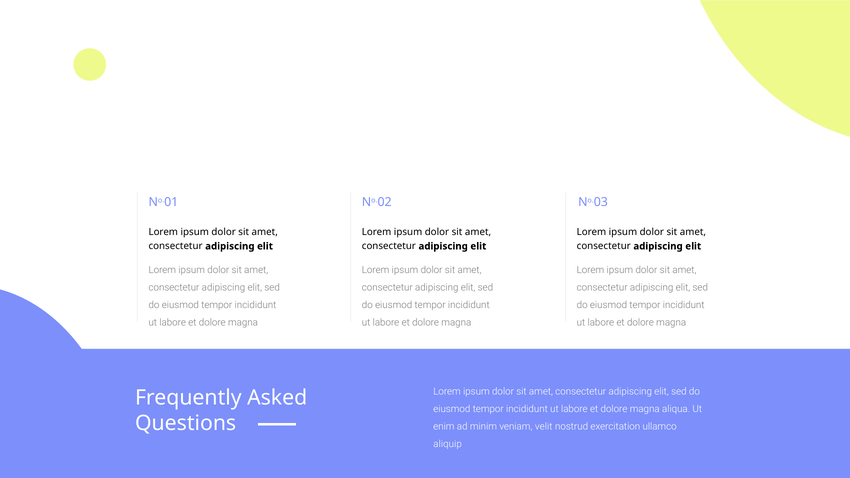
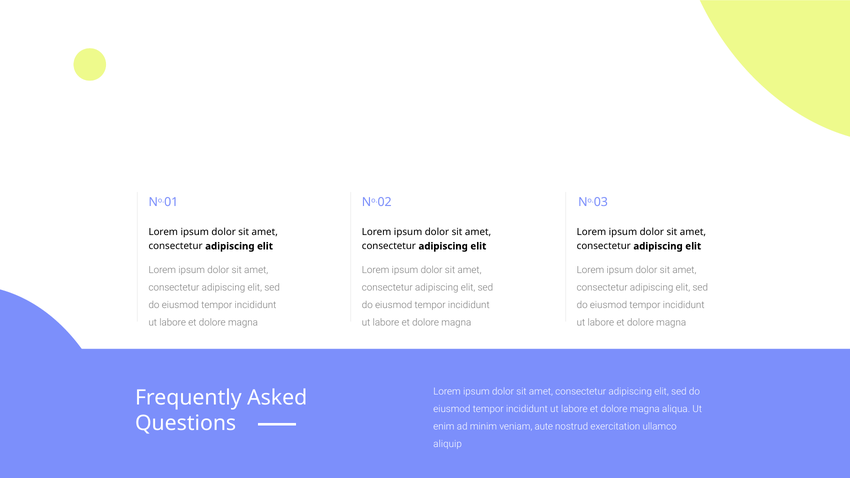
velit: velit -> aute
